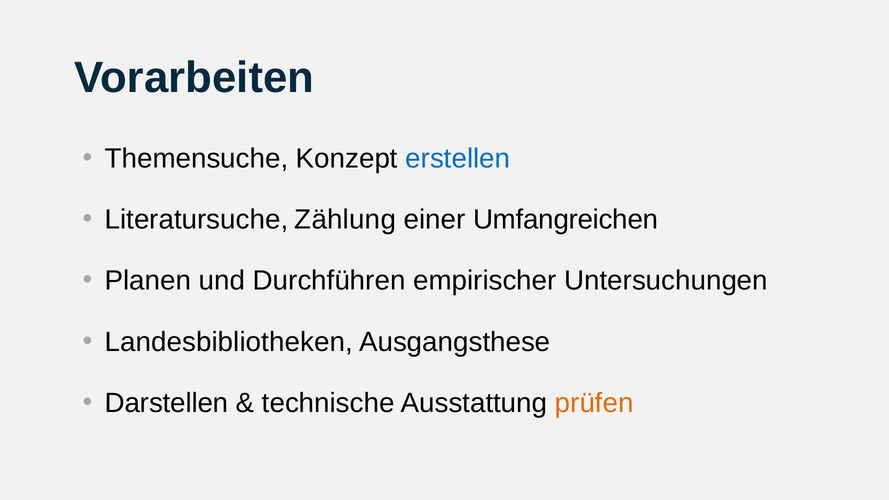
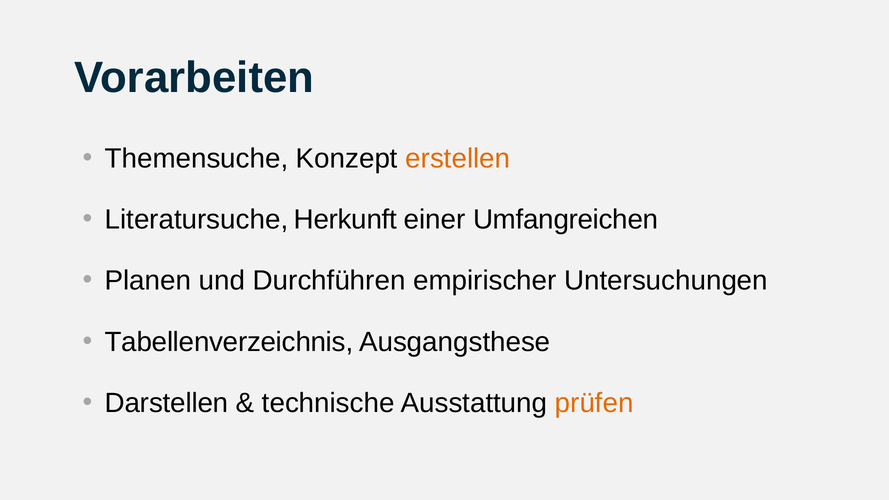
erstellen colour: blue -> orange
Zählung: Zählung -> Herkunft
Landesbibliotheken: Landesbibliotheken -> Tabellenverzeichnis
